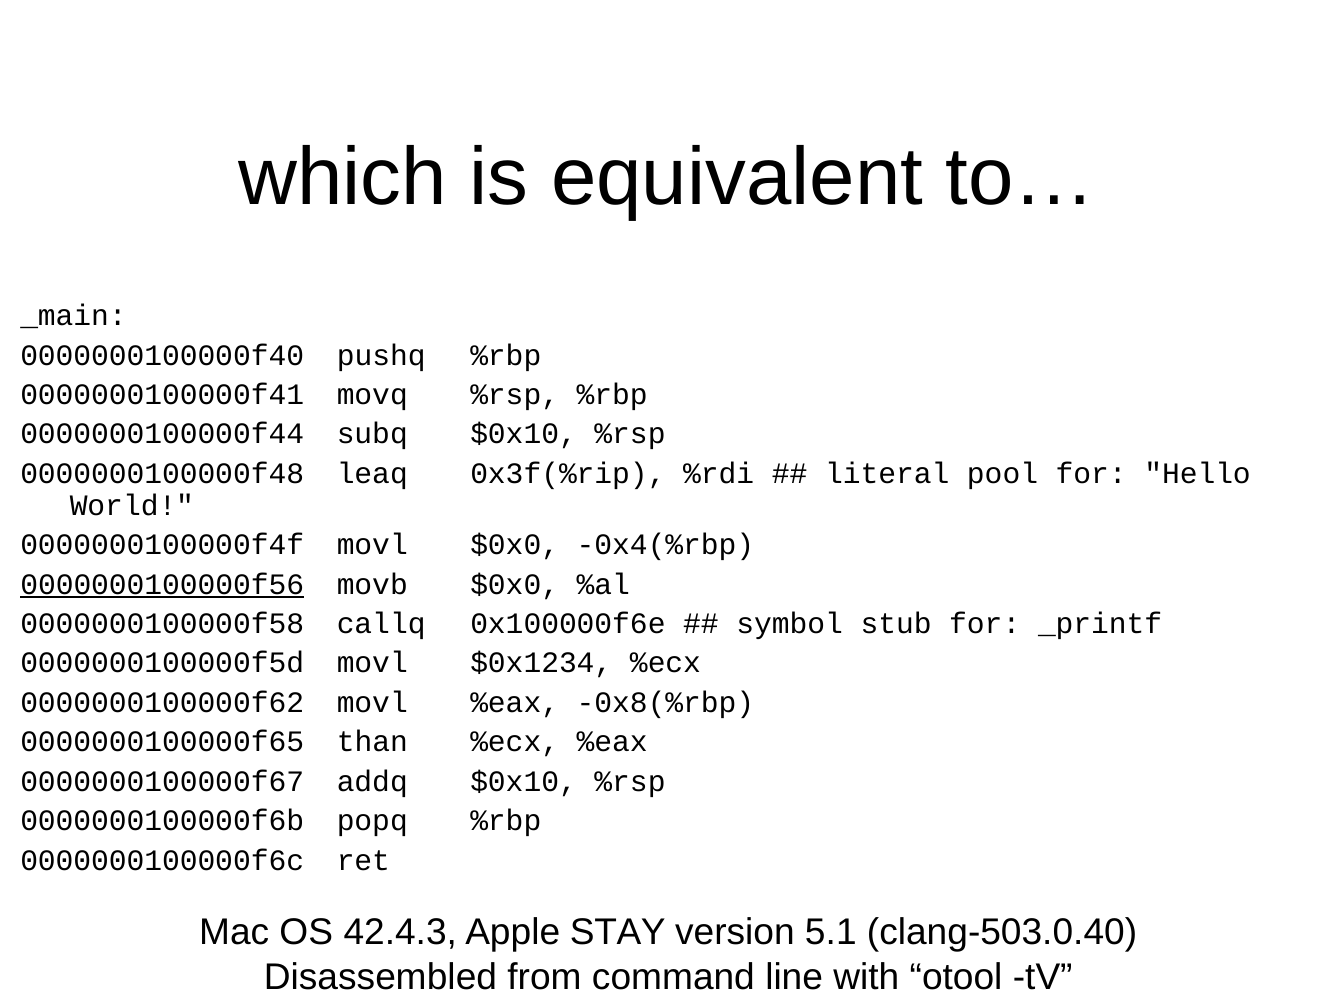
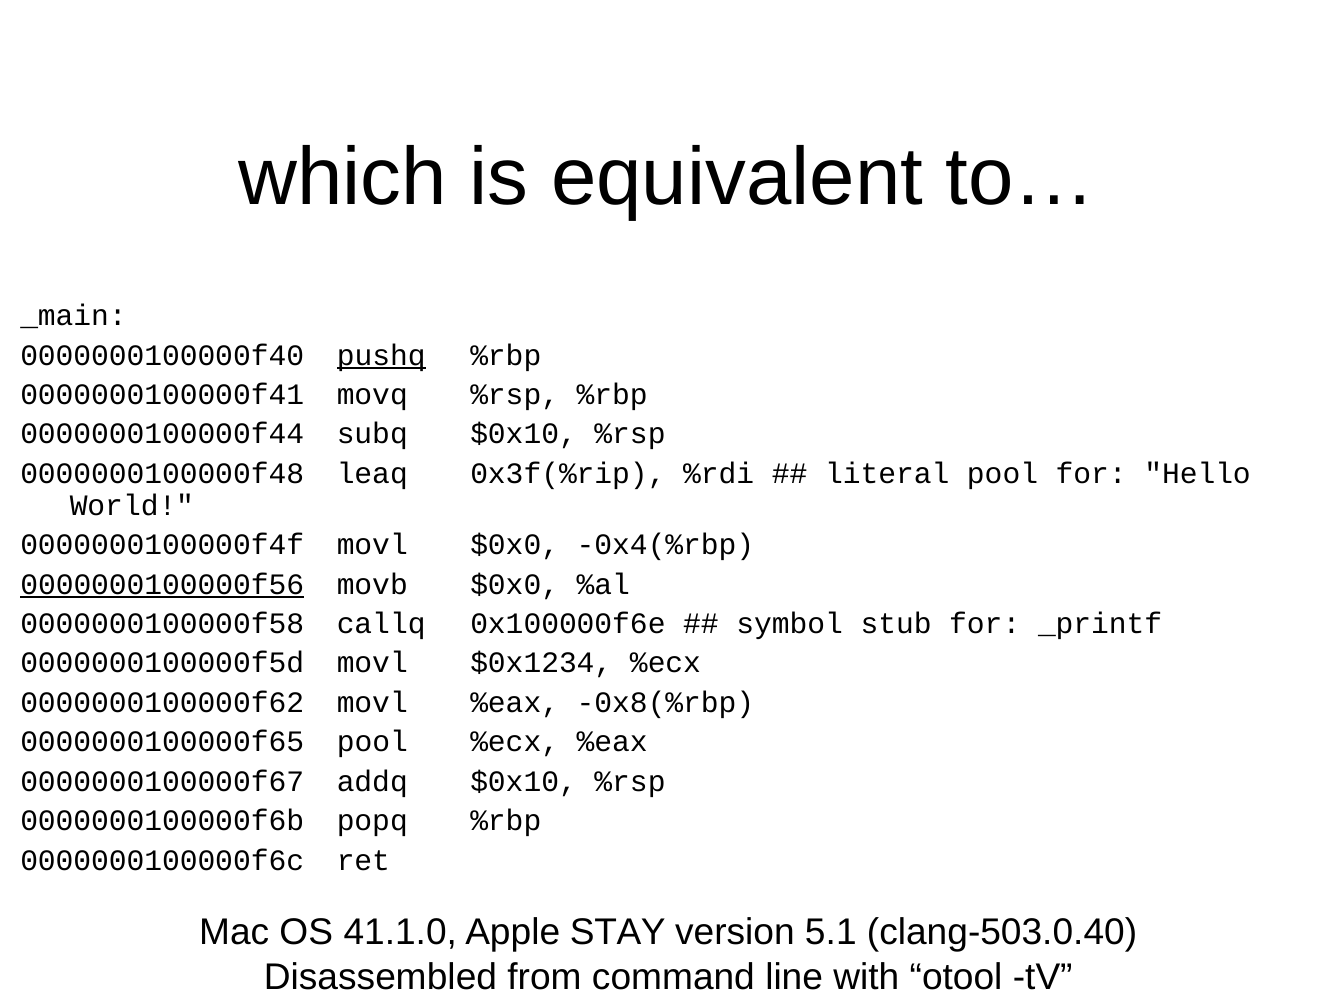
pushq underline: none -> present
0000000100000f65 than: than -> pool
42.4.3: 42.4.3 -> 41.1.0
